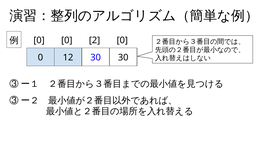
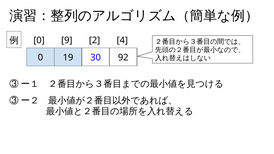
0 0: 0 -> 9
2 0: 0 -> 4
12: 12 -> 19
30 30: 30 -> 92
